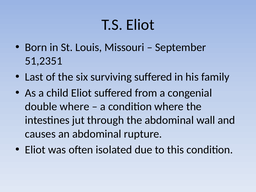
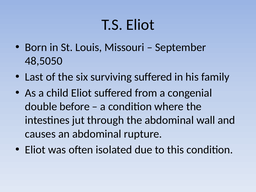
51,2351: 51,2351 -> 48,5050
double where: where -> before
